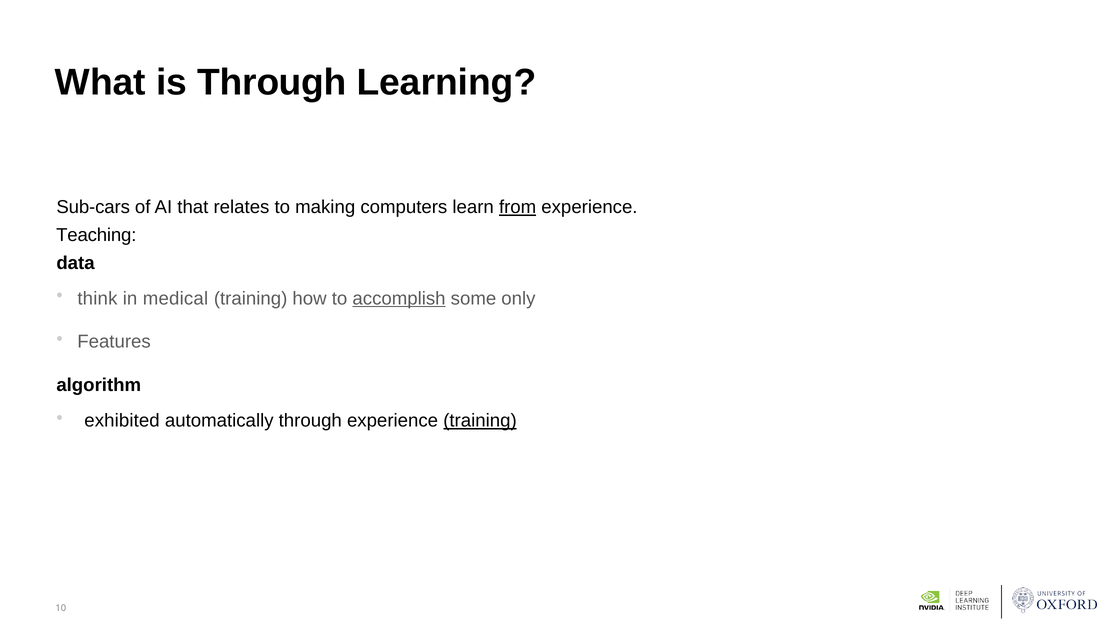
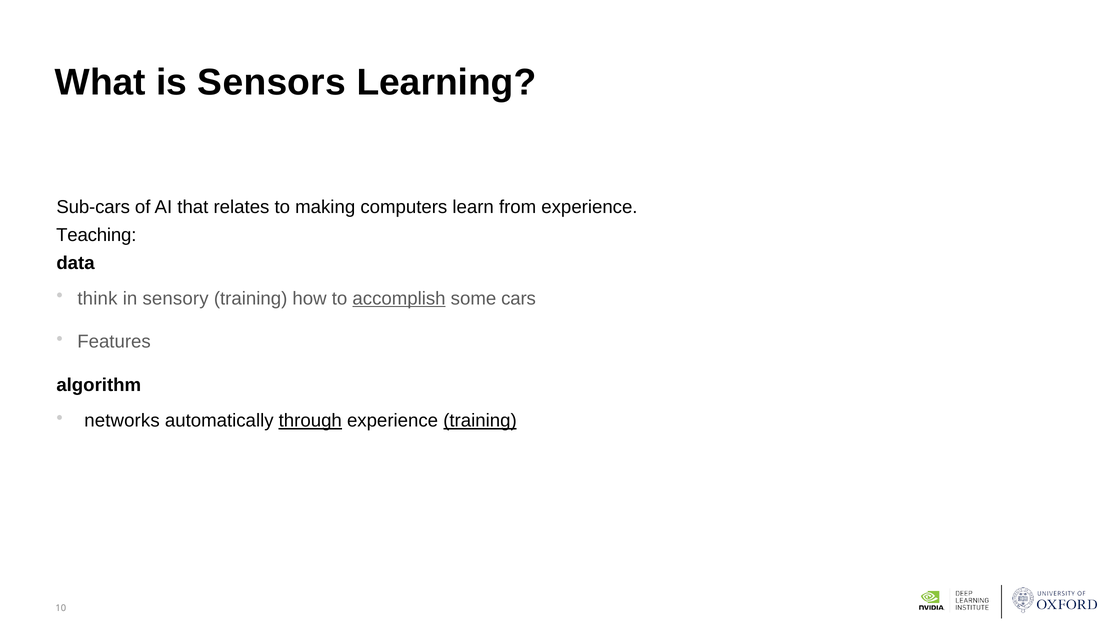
is Through: Through -> Sensors
from underline: present -> none
medical: medical -> sensory
only: only -> cars
exhibited: exhibited -> networks
through at (310, 421) underline: none -> present
